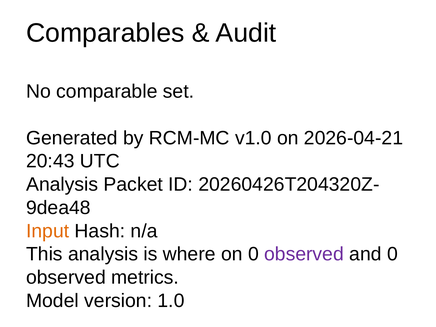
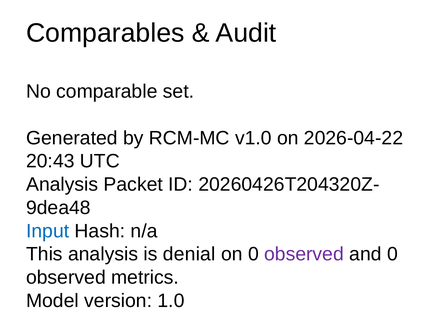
2026-04-21: 2026-04-21 -> 2026-04-22
Input colour: orange -> blue
where: where -> denial
